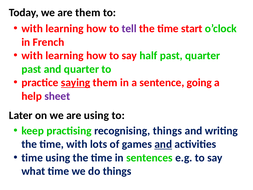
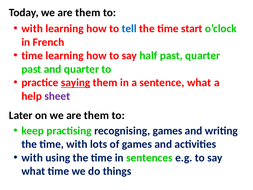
tell colour: purple -> blue
with at (32, 56): with -> time
sentence going: going -> what
on we are using: using -> them
recognising things: things -> games
and at (163, 144) underline: present -> none
time at (32, 158): time -> with
